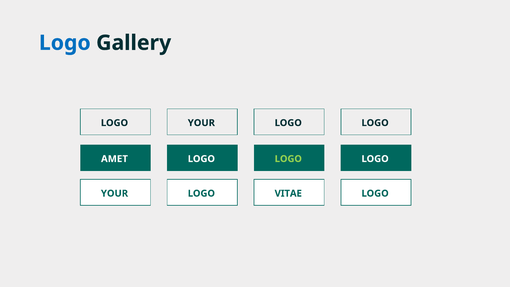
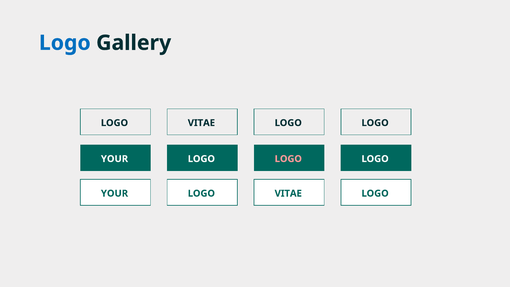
YOUR at (201, 123): YOUR -> VITAE
AMET at (114, 159): AMET -> YOUR
LOGO at (288, 159) colour: light green -> pink
